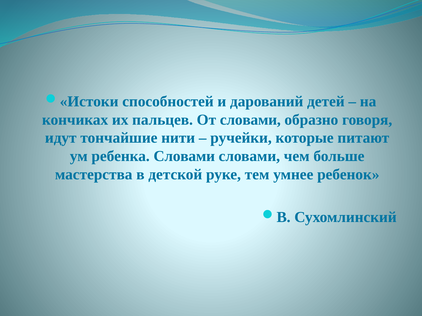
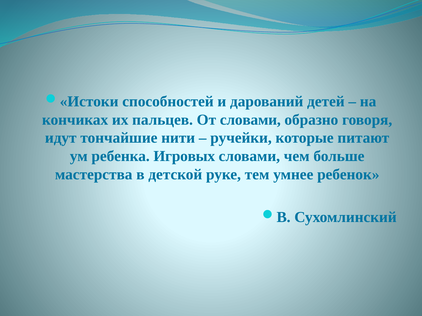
ребенка Словами: Словами -> Игровых
